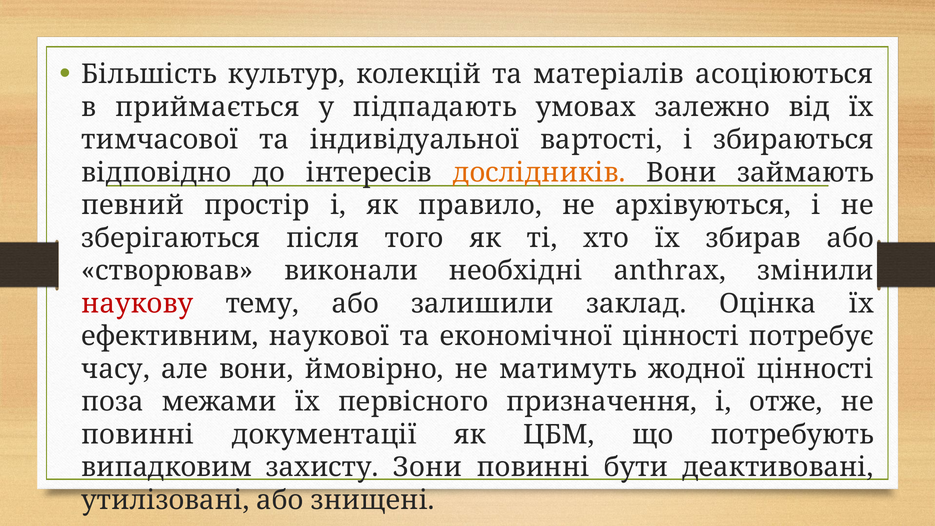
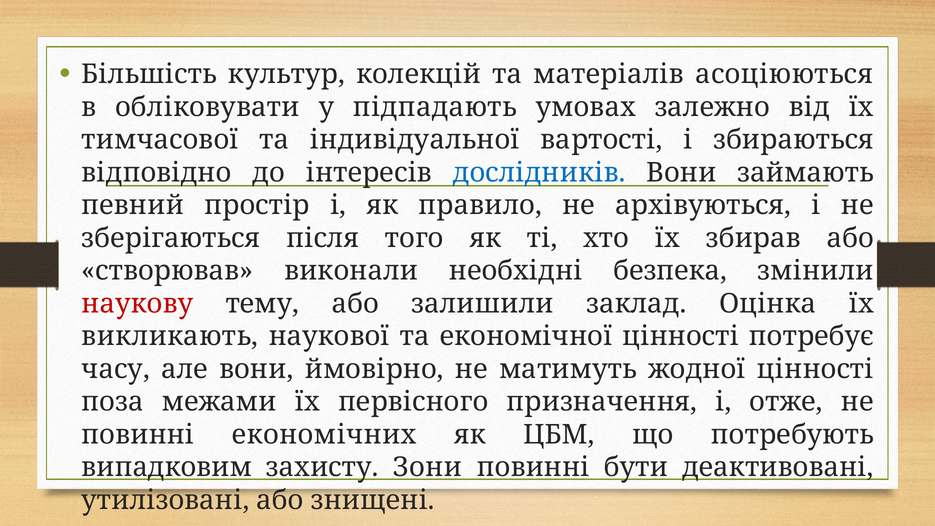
приймається: приймається -> обліковувати
дослідників colour: orange -> blue
anthrax: anthrax -> безпека
ефективним: ефективним -> викликають
документації: документації -> економічних
